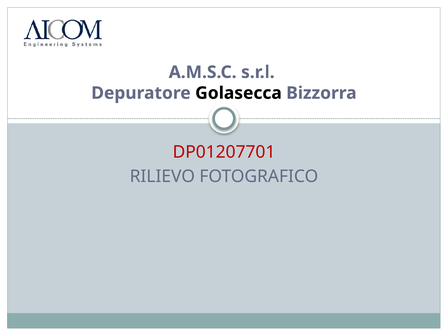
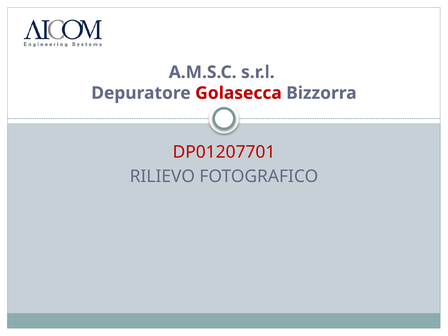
Golasecca colour: black -> red
